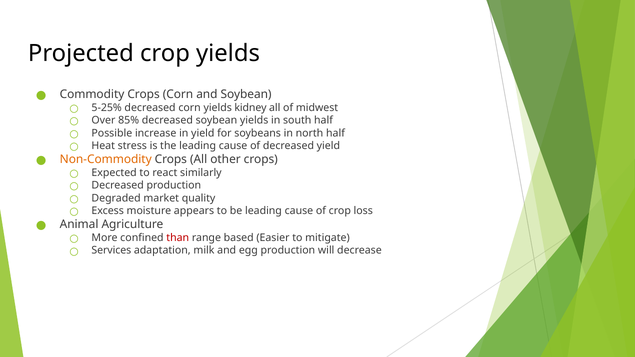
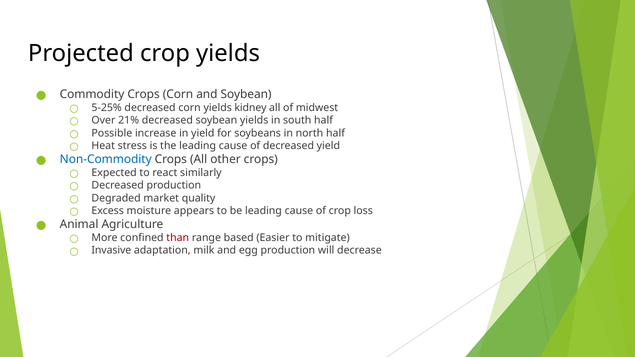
85%: 85% -> 21%
Non-Commodity colour: orange -> blue
Services: Services -> Invasive
